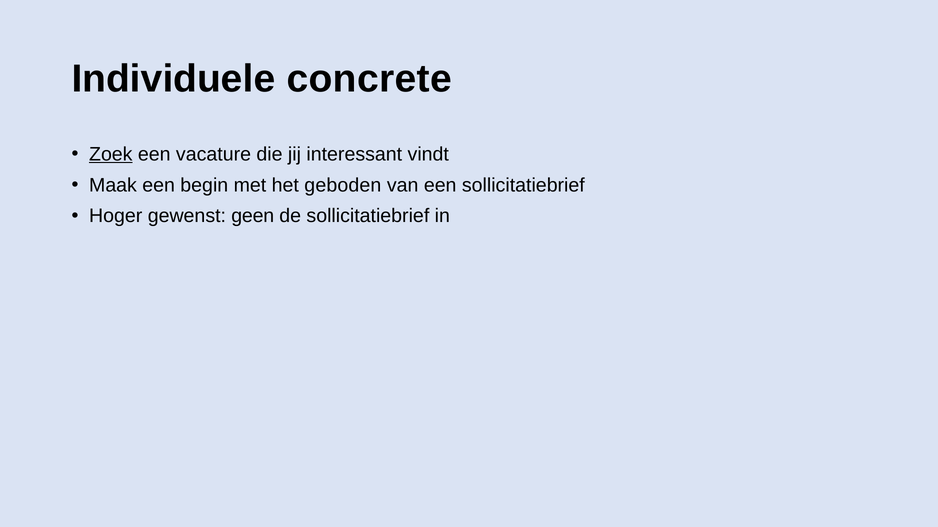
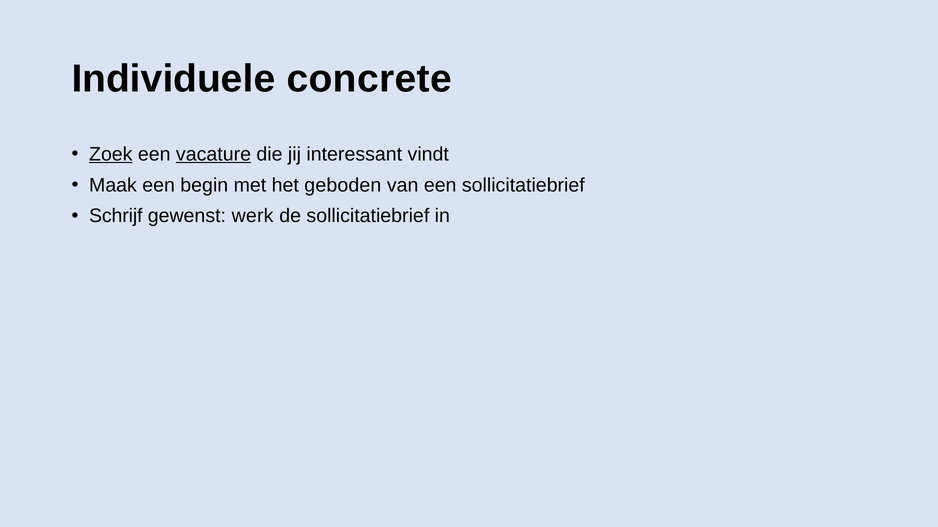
vacature underline: none -> present
Hoger: Hoger -> Schrijf
geen: geen -> werk
